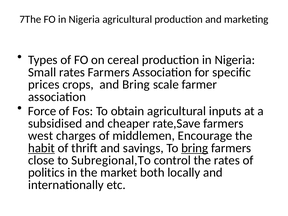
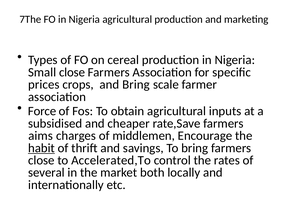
Small rates: rates -> close
west: west -> aims
bring at (195, 148) underline: present -> none
Subregional,To: Subregional,To -> Accelerated,To
politics: politics -> several
